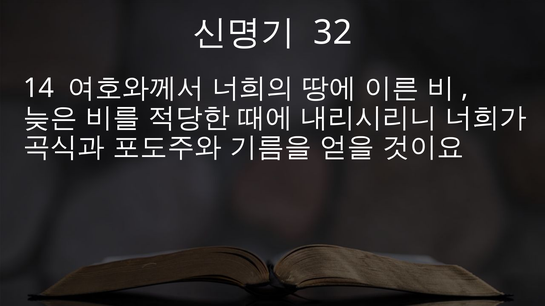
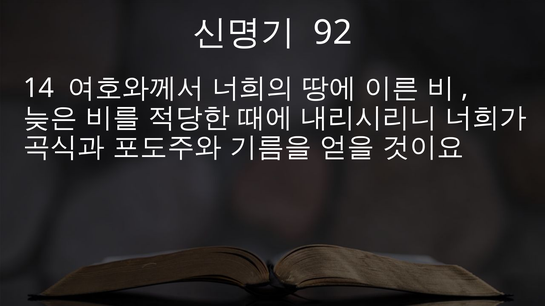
32: 32 -> 92
